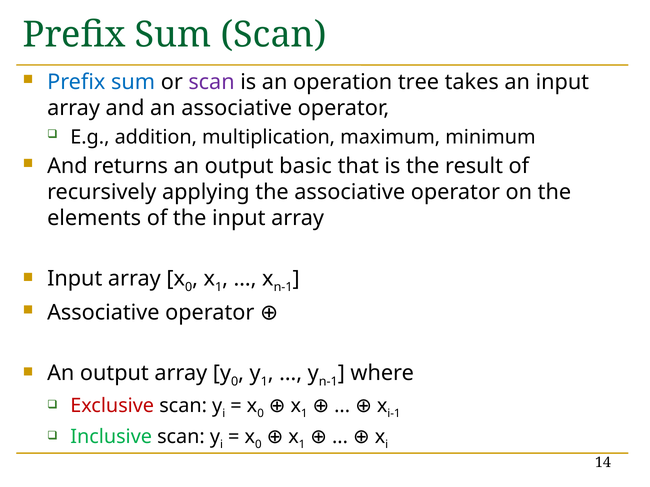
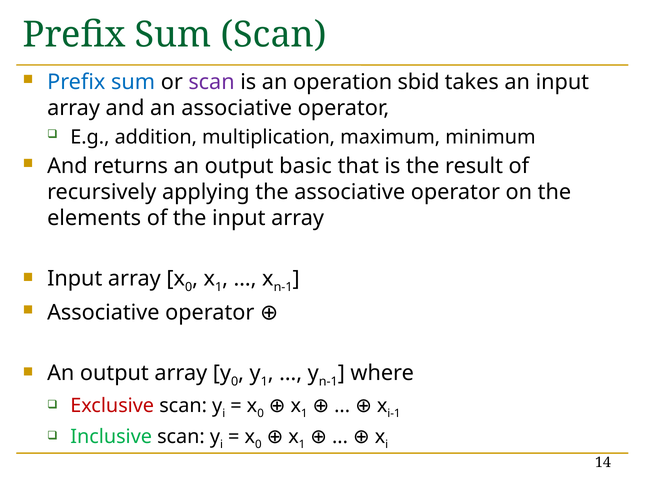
tree: tree -> sbid
